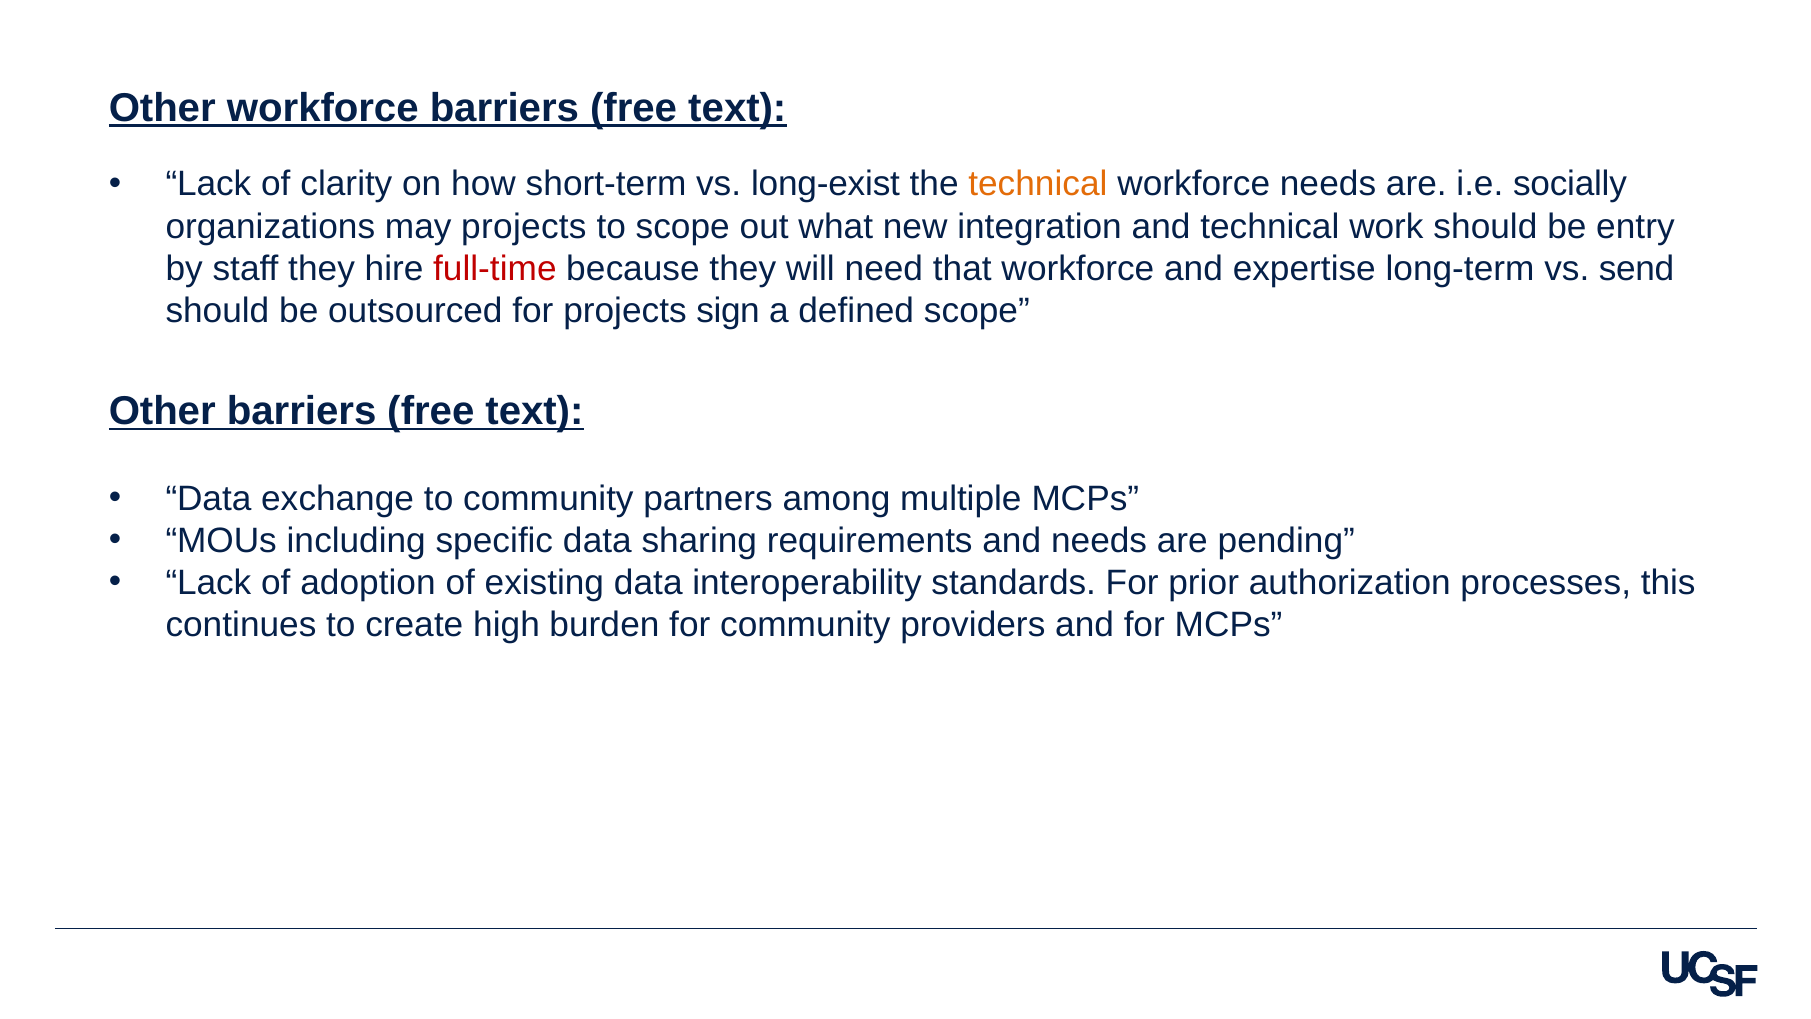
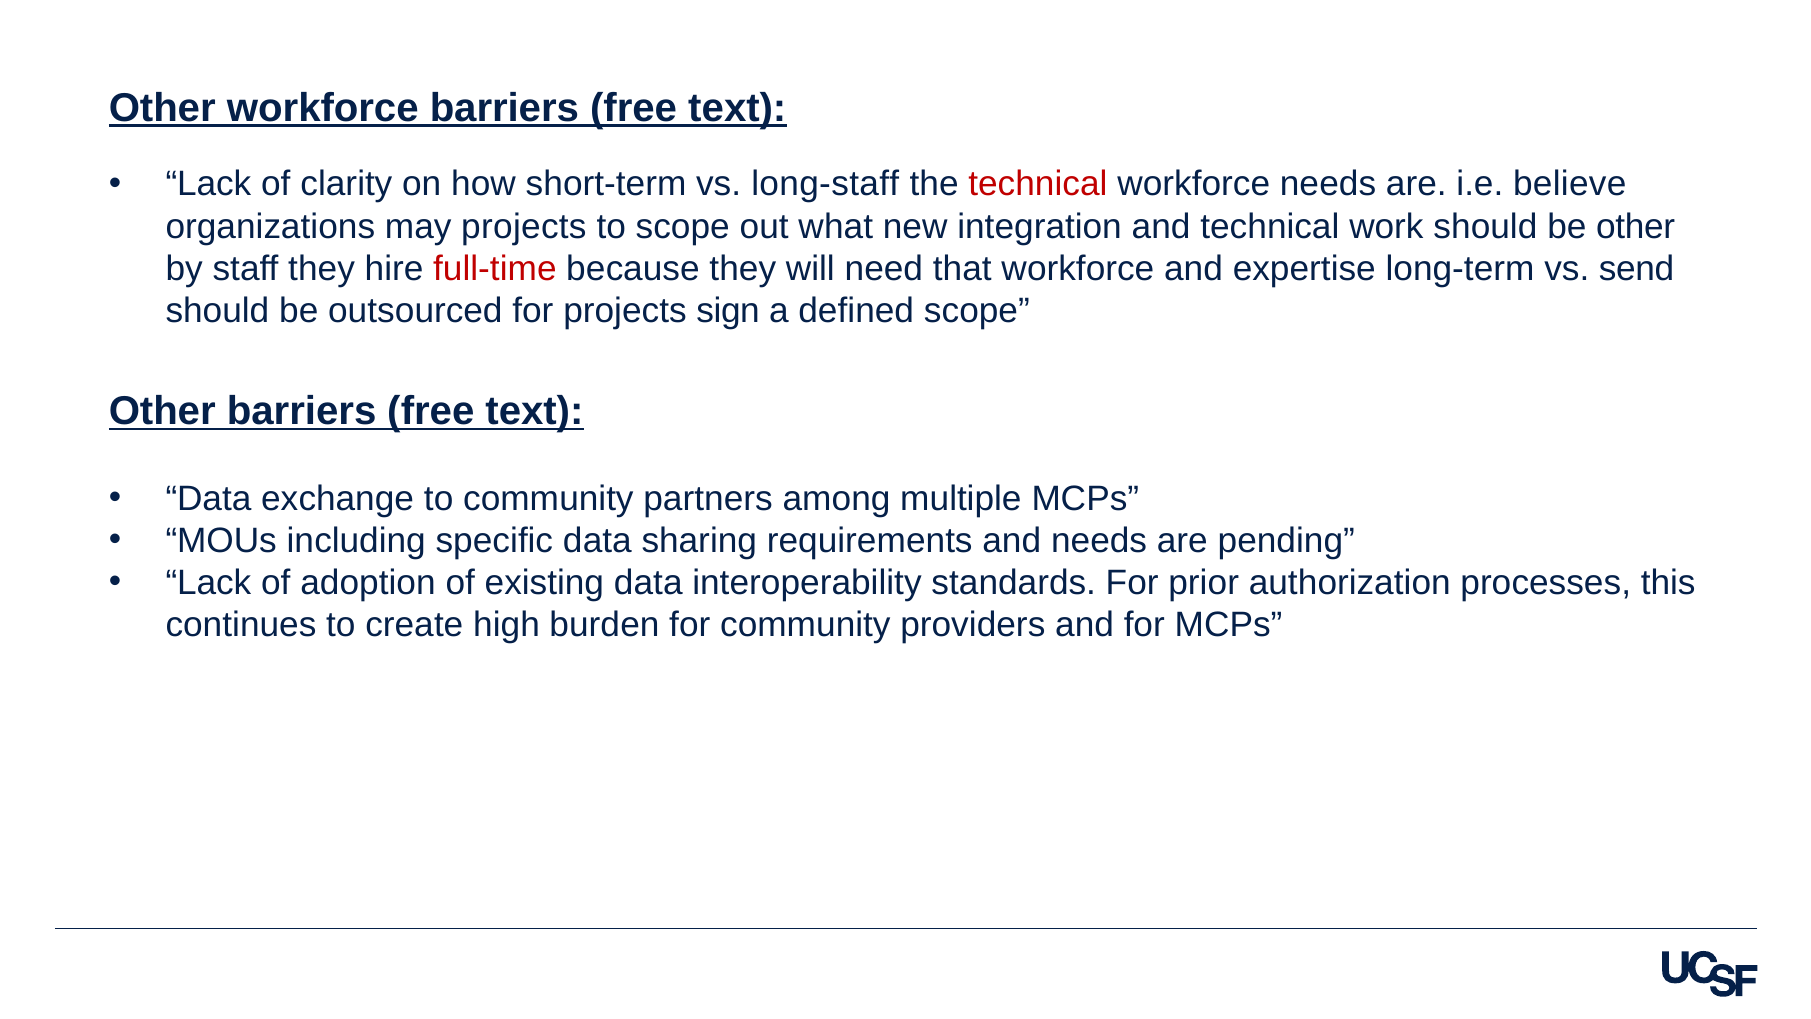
long-exist: long-exist -> long-staff
technical at (1038, 184) colour: orange -> red
socially: socially -> believe
be entry: entry -> other
